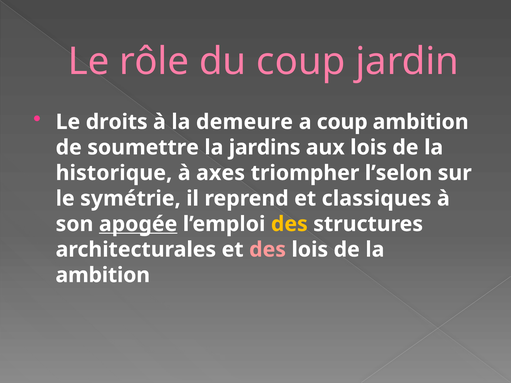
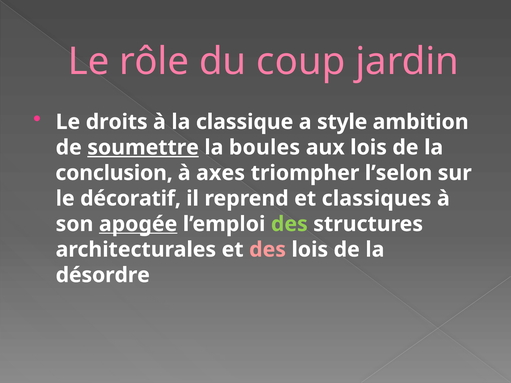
demeure: demeure -> classique
a coup: coup -> style
soumettre underline: none -> present
jardins: jardins -> boules
historique: historique -> conclusion
symétrie: symétrie -> décoratif
des at (289, 224) colour: yellow -> light green
ambition at (103, 275): ambition -> désordre
